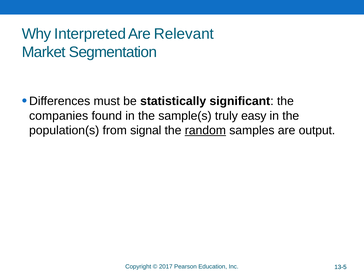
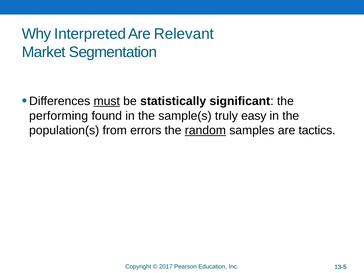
must underline: none -> present
companies: companies -> performing
signal: signal -> errors
output: output -> tactics
